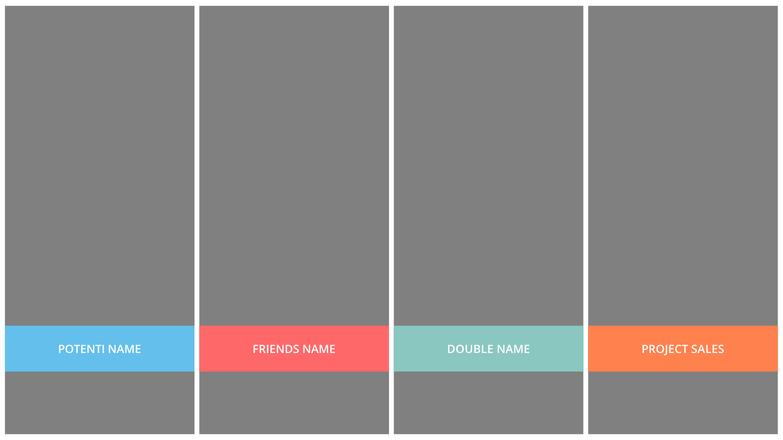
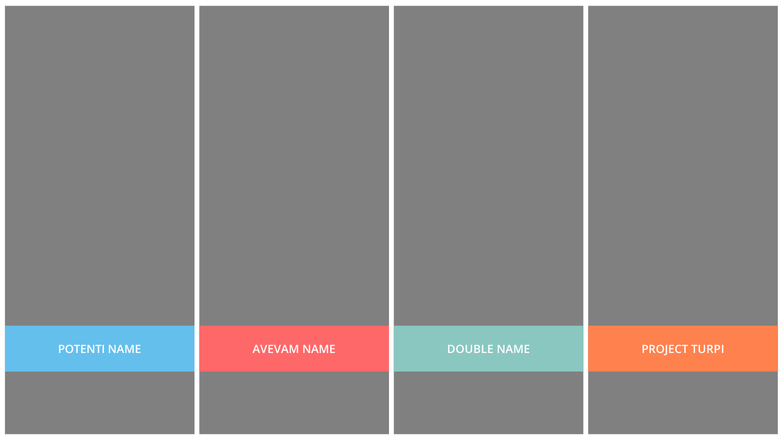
FRIENDS: FRIENDS -> AVEVAM
SALES: SALES -> TURPI
